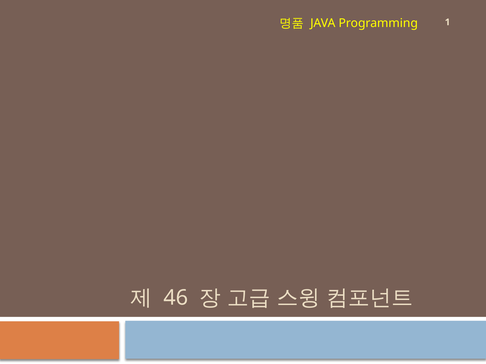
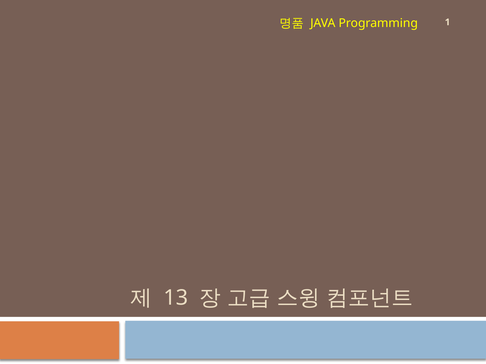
46: 46 -> 13
